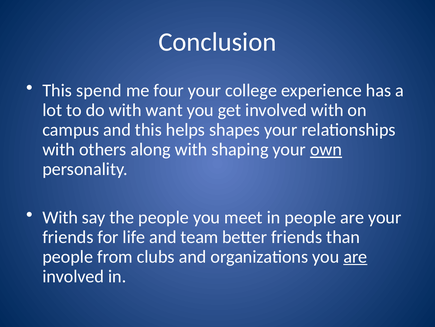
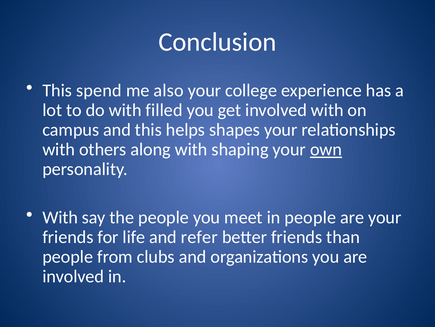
four: four -> also
want: want -> filled
team: team -> refer
are at (355, 256) underline: present -> none
